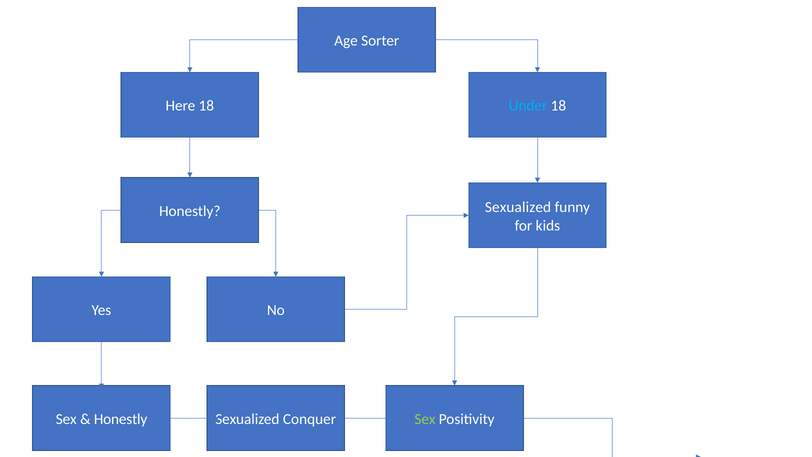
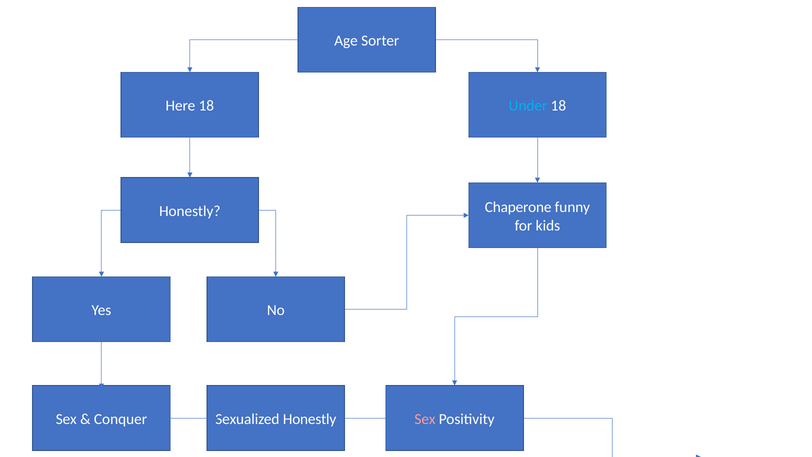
Sexualized at (518, 207): Sexualized -> Chaperone
Honestly at (121, 419): Honestly -> Conquer
Sexualized Conquer: Conquer -> Honestly
Sex at (425, 419) colour: light green -> pink
